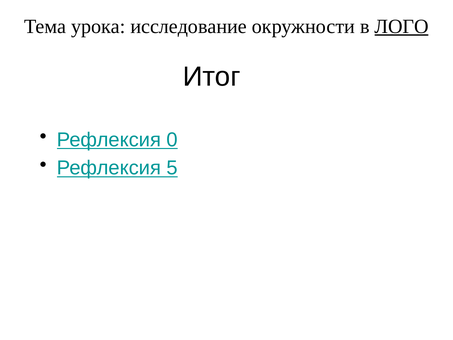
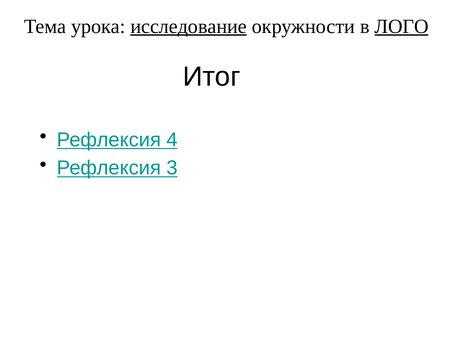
исследование underline: none -> present
0: 0 -> 4
5: 5 -> 3
